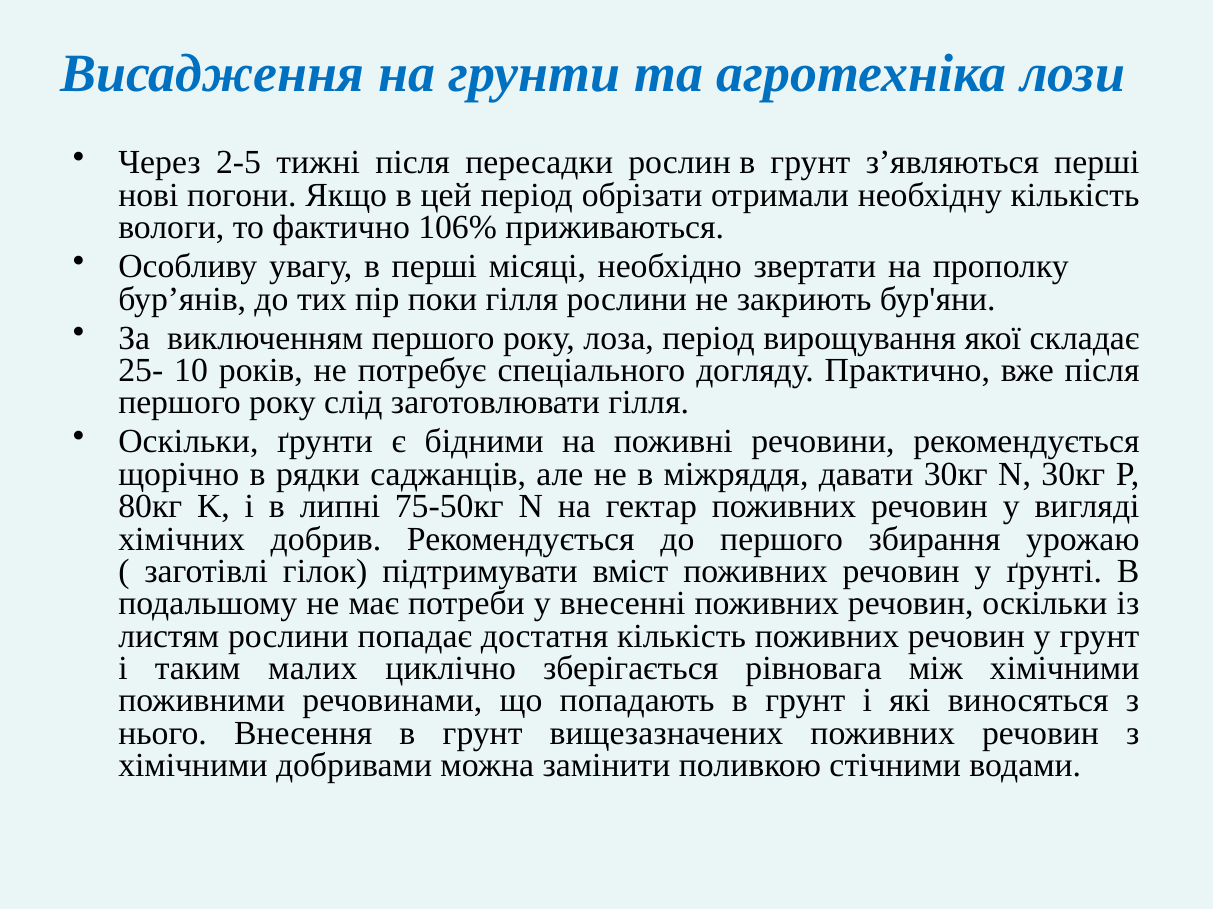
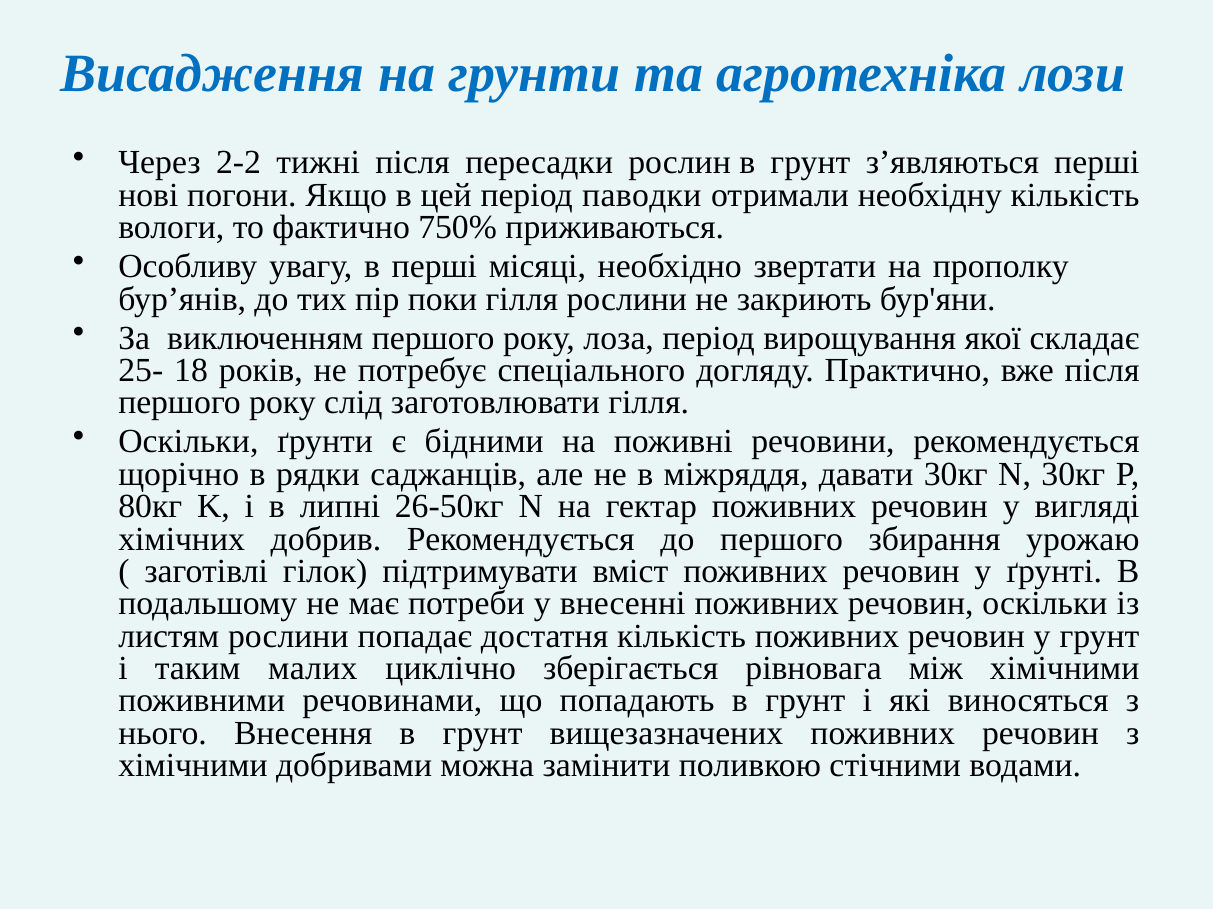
2-5: 2-5 -> 2-2
обрізати: обрізати -> паводки
106%: 106% -> 750%
10: 10 -> 18
75-50кг: 75-50кг -> 26-50кг
